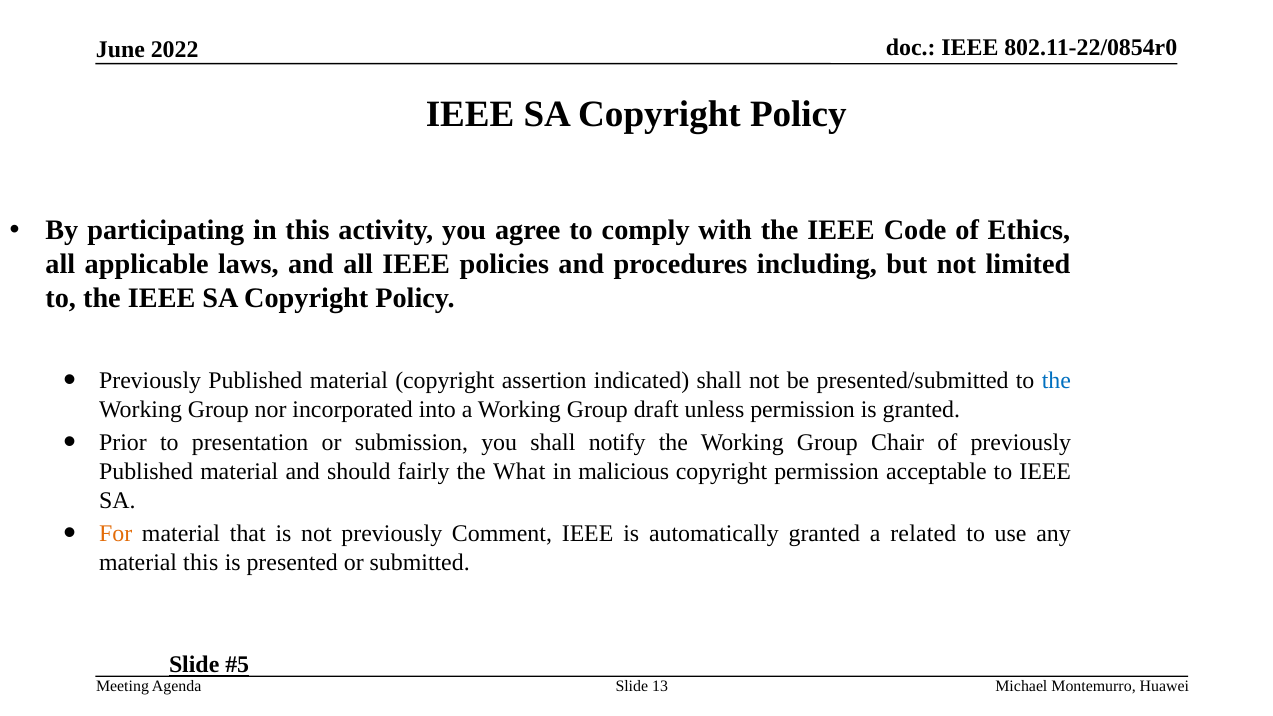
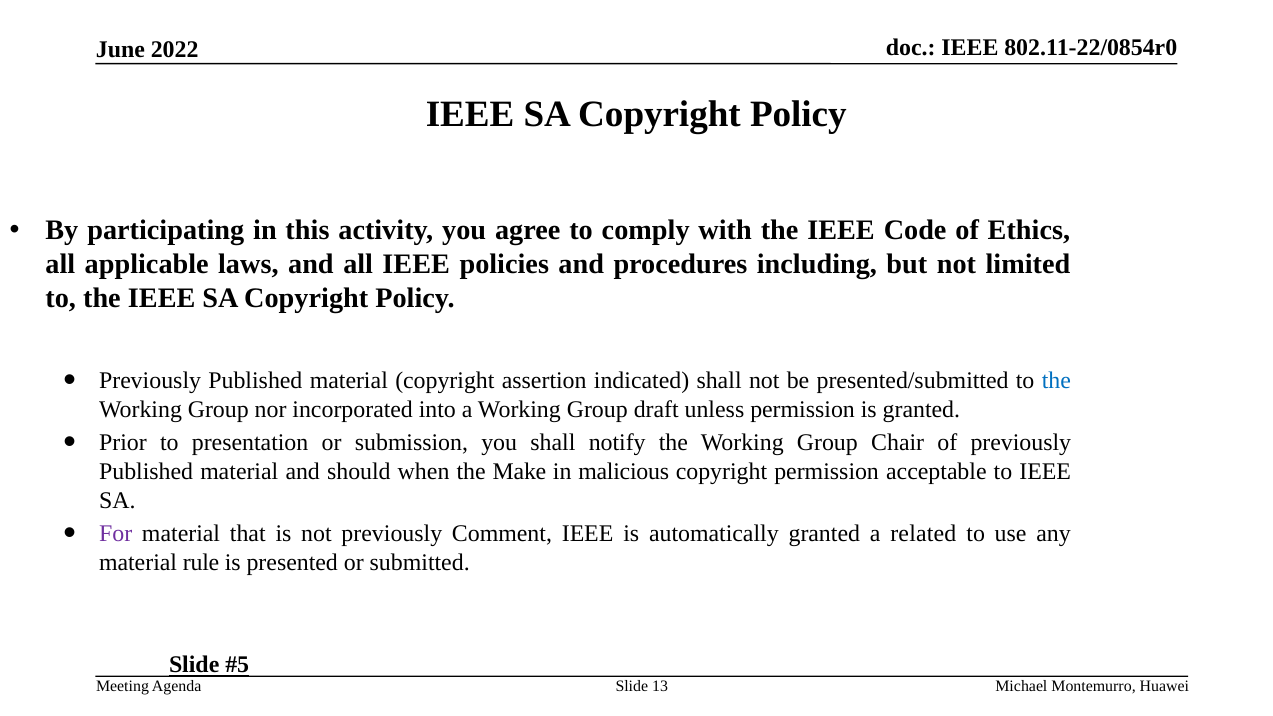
fairly: fairly -> when
What: What -> Make
For colour: orange -> purple
material this: this -> rule
